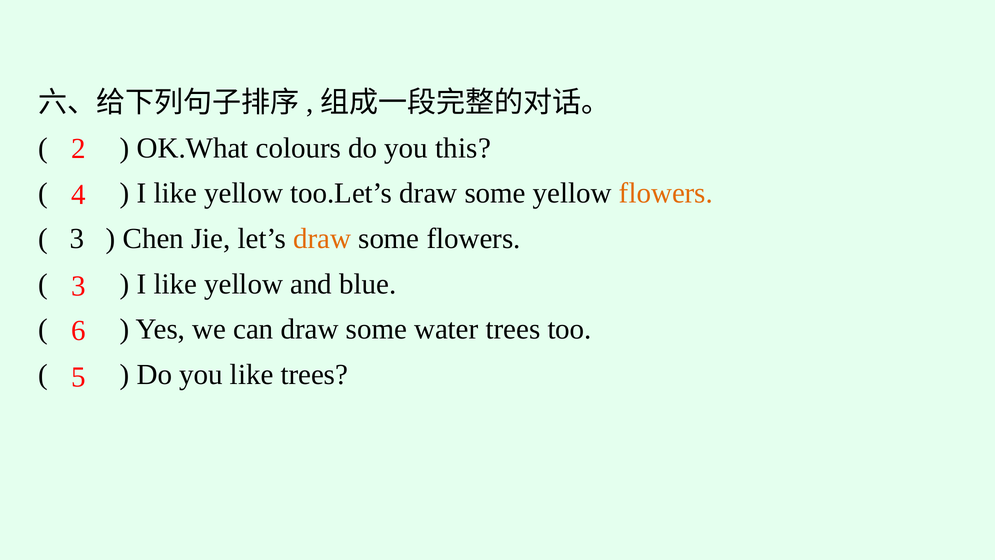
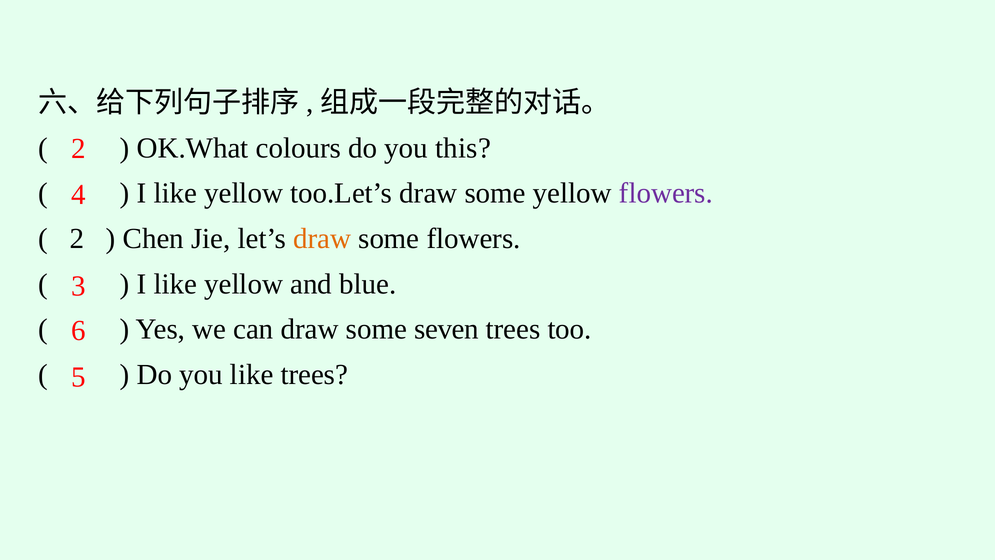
flowers at (666, 193) colour: orange -> purple
3 at (77, 239): 3 -> 2
water: water -> seven
